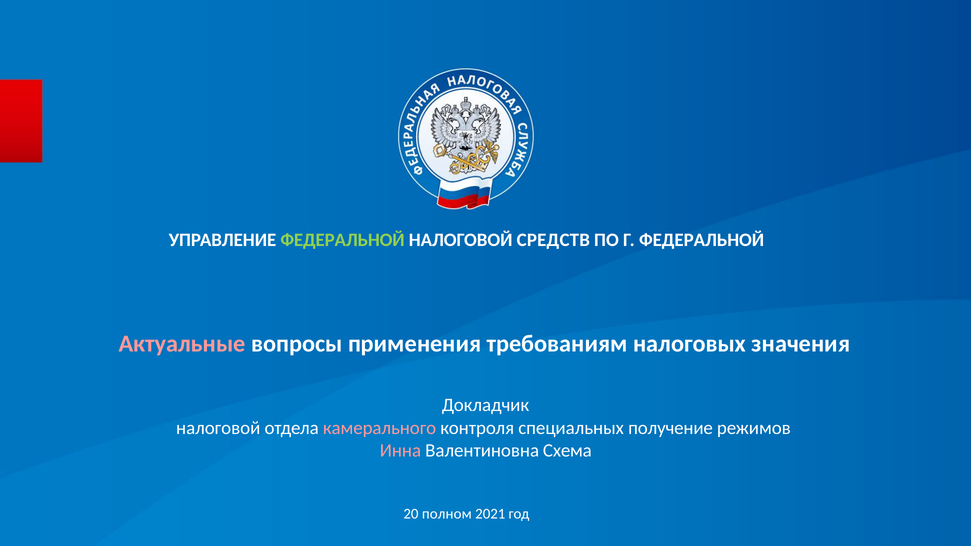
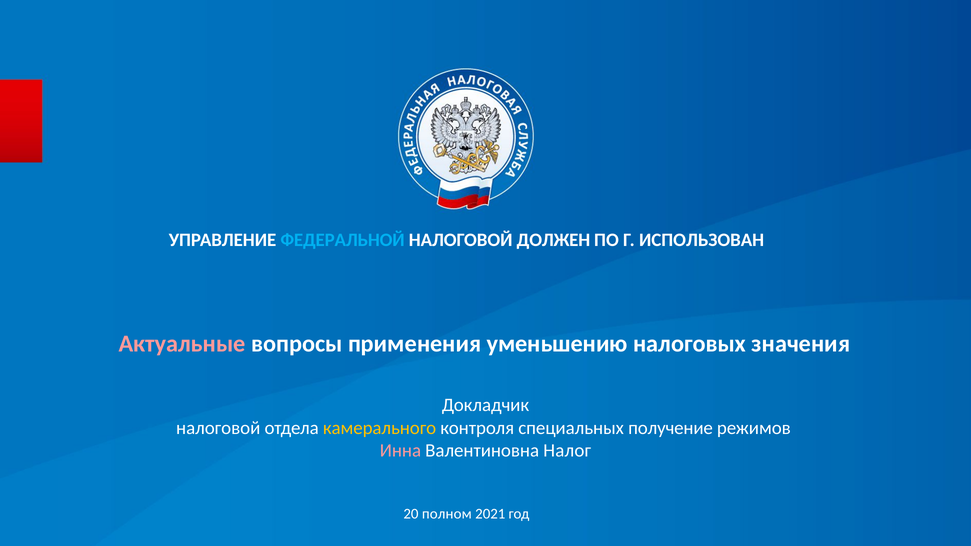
ФЕДЕРАЛЬНОЙ at (343, 240) colour: light green -> light blue
СРЕДСТВ: СРЕДСТВ -> ДОЛЖЕН
Г ФЕДЕРАЛЬНОЙ: ФЕДЕРАЛЬНОЙ -> ИСПОЛЬЗОВАН
требованиям: требованиям -> уменьшению
камерального colour: pink -> yellow
Схема: Схема -> Налог
